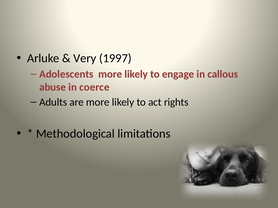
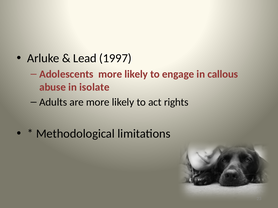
Very: Very -> Lead
coerce: coerce -> isolate
